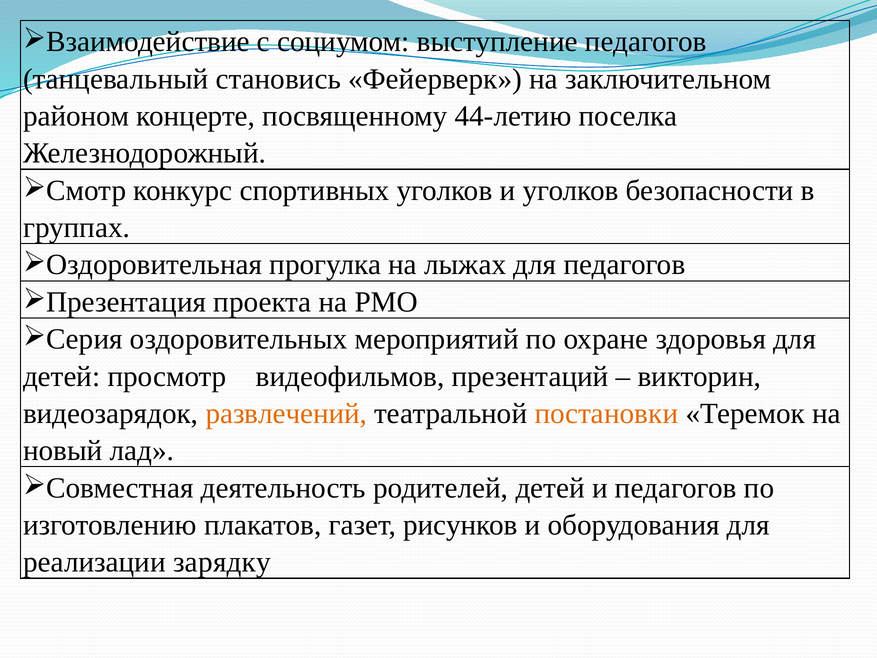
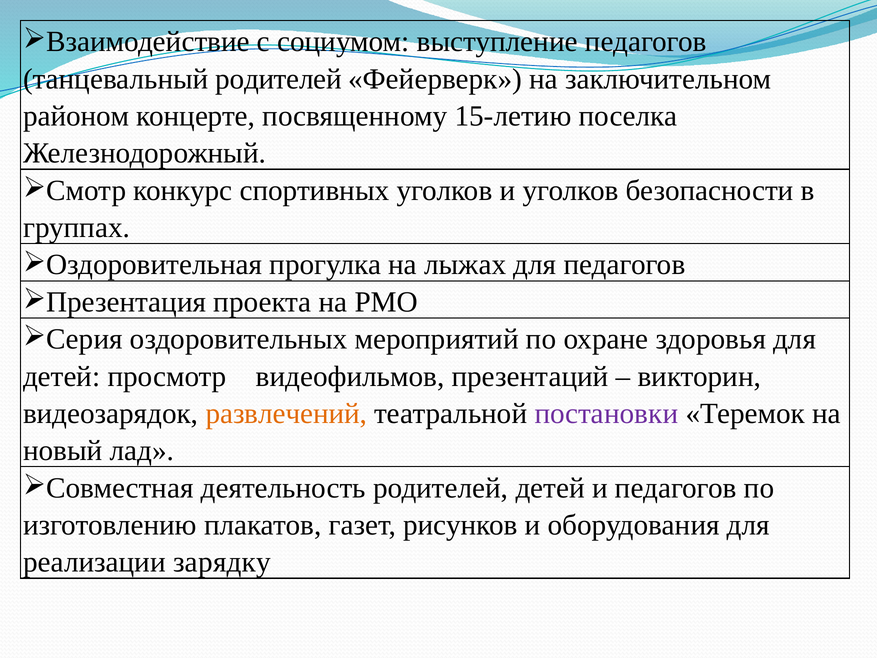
танцевальный становись: становись -> родителей
44-летию: 44-летию -> 15-летию
постановки colour: orange -> purple
